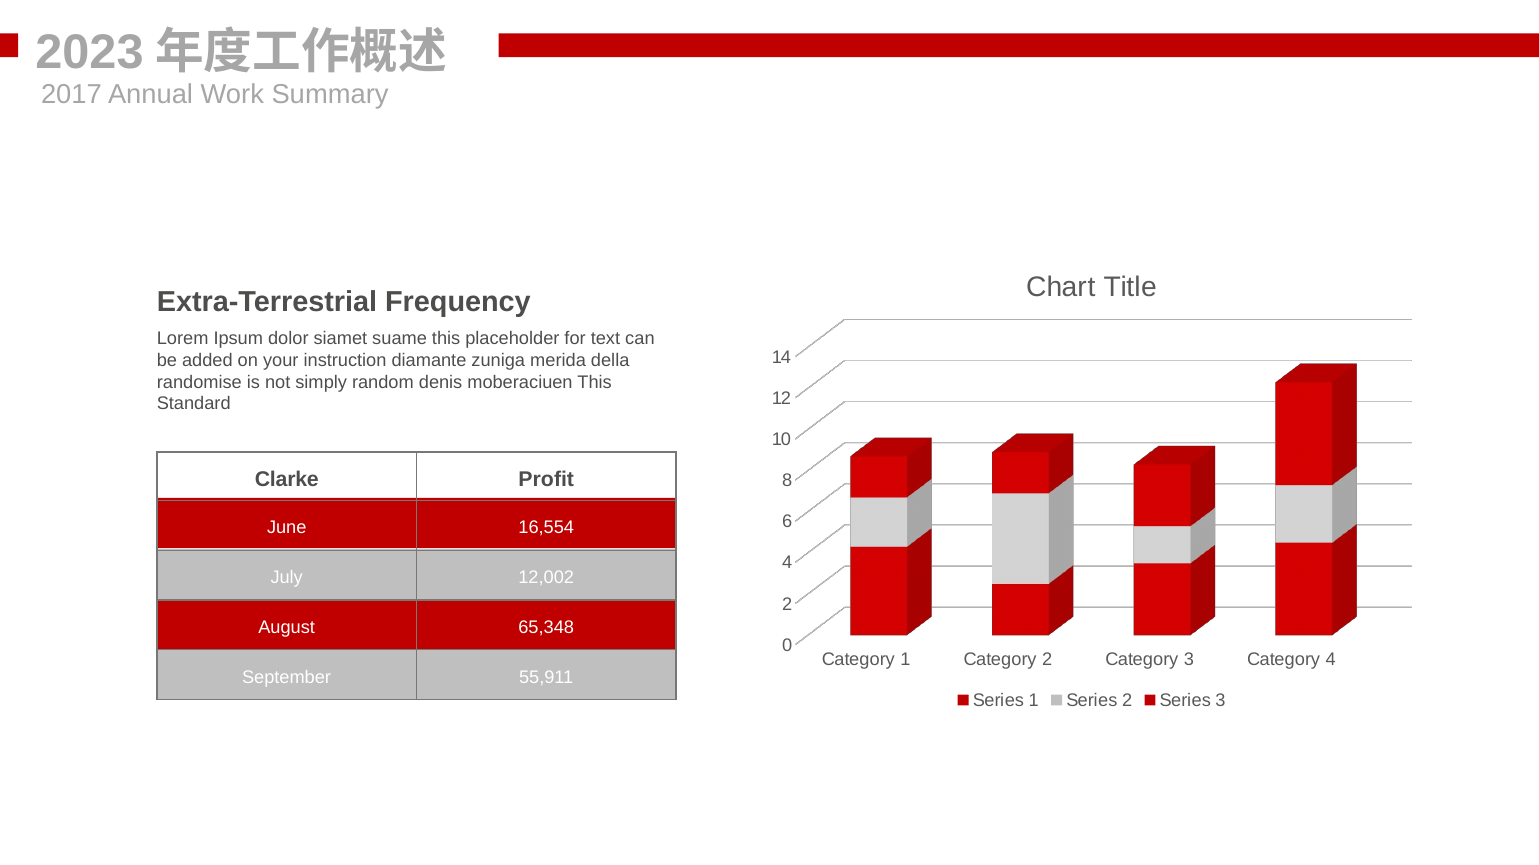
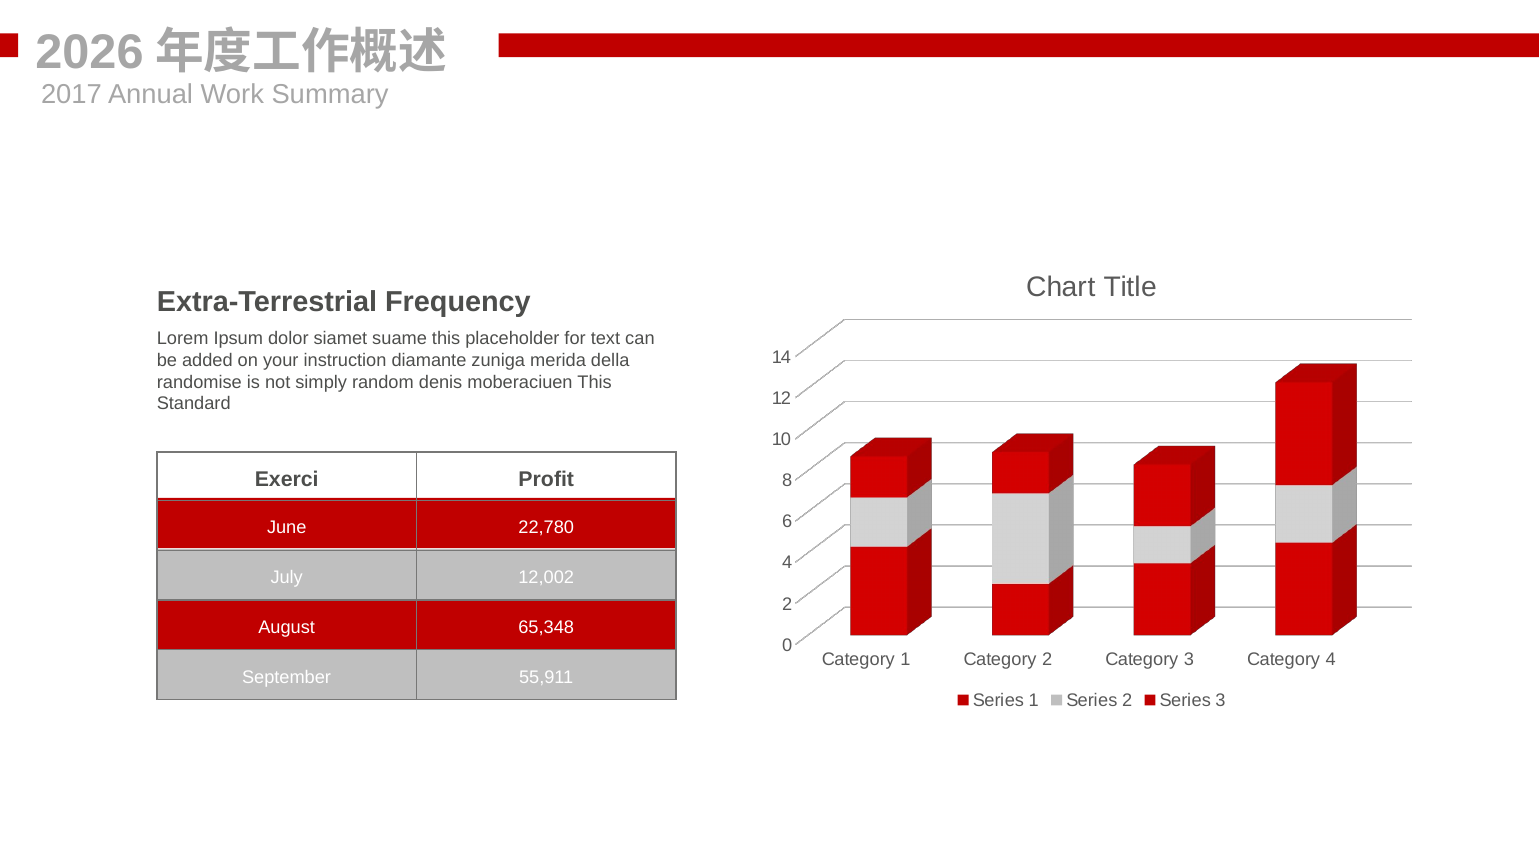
2023: 2023 -> 2026
Clarke: Clarke -> Exerci
16,554: 16,554 -> 22,780
